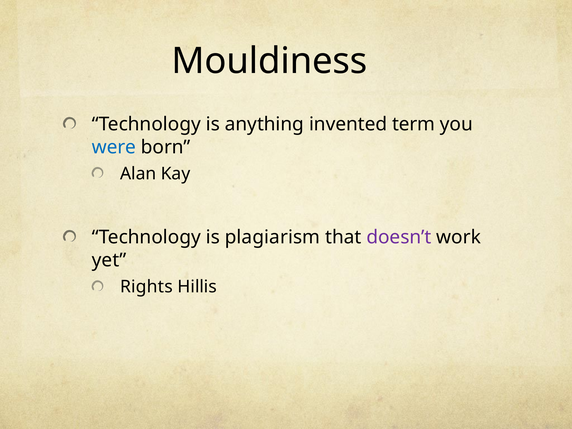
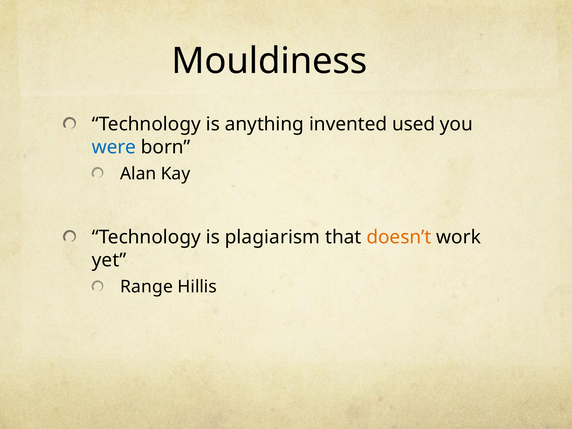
term: term -> used
doesn’t colour: purple -> orange
Rights: Rights -> Range
